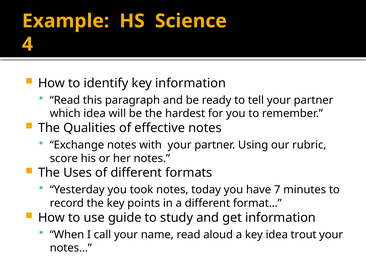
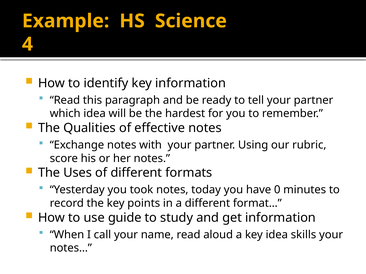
7: 7 -> 0
trout: trout -> skills
